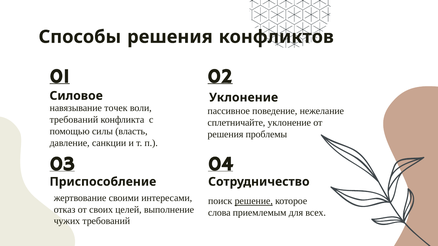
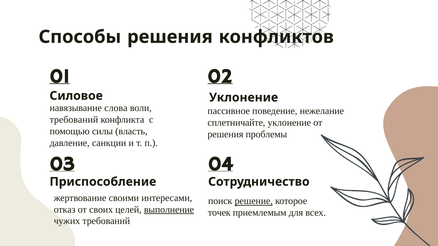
точек: точек -> слова
выполнение underline: none -> present
слова: слова -> точек
